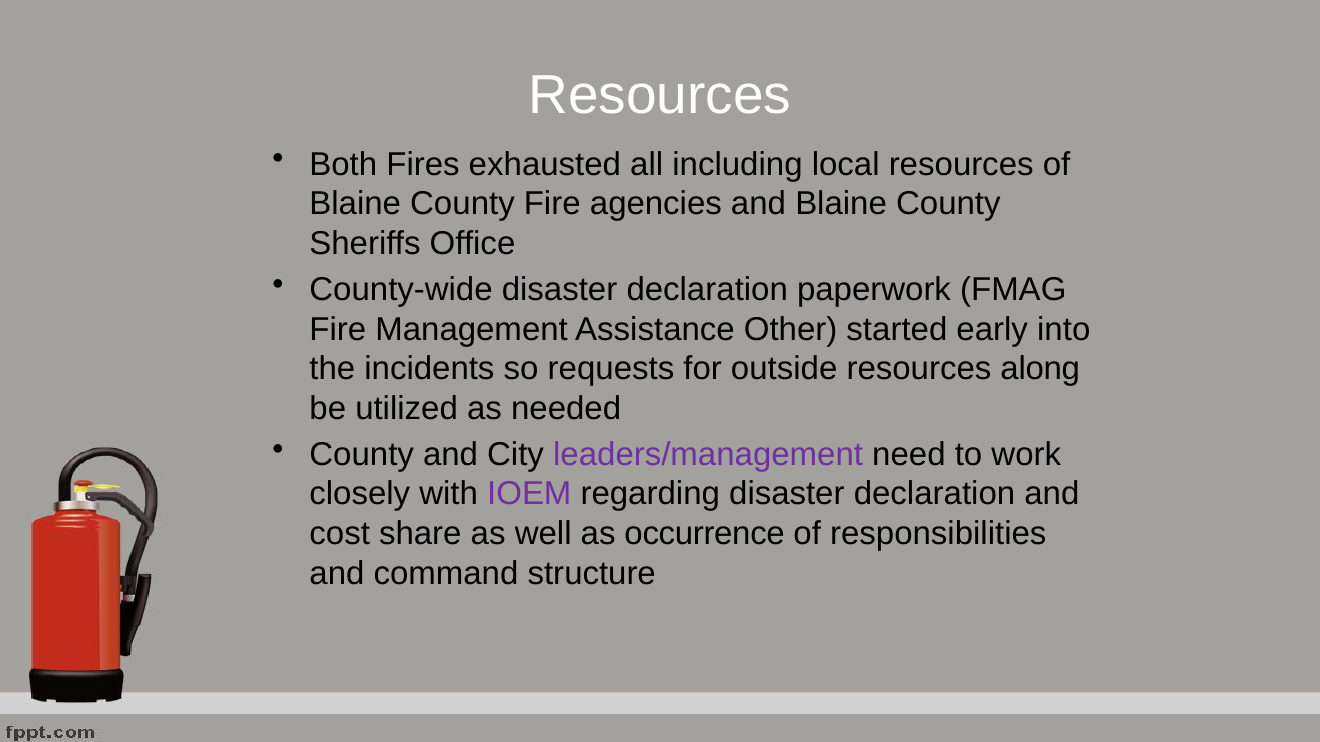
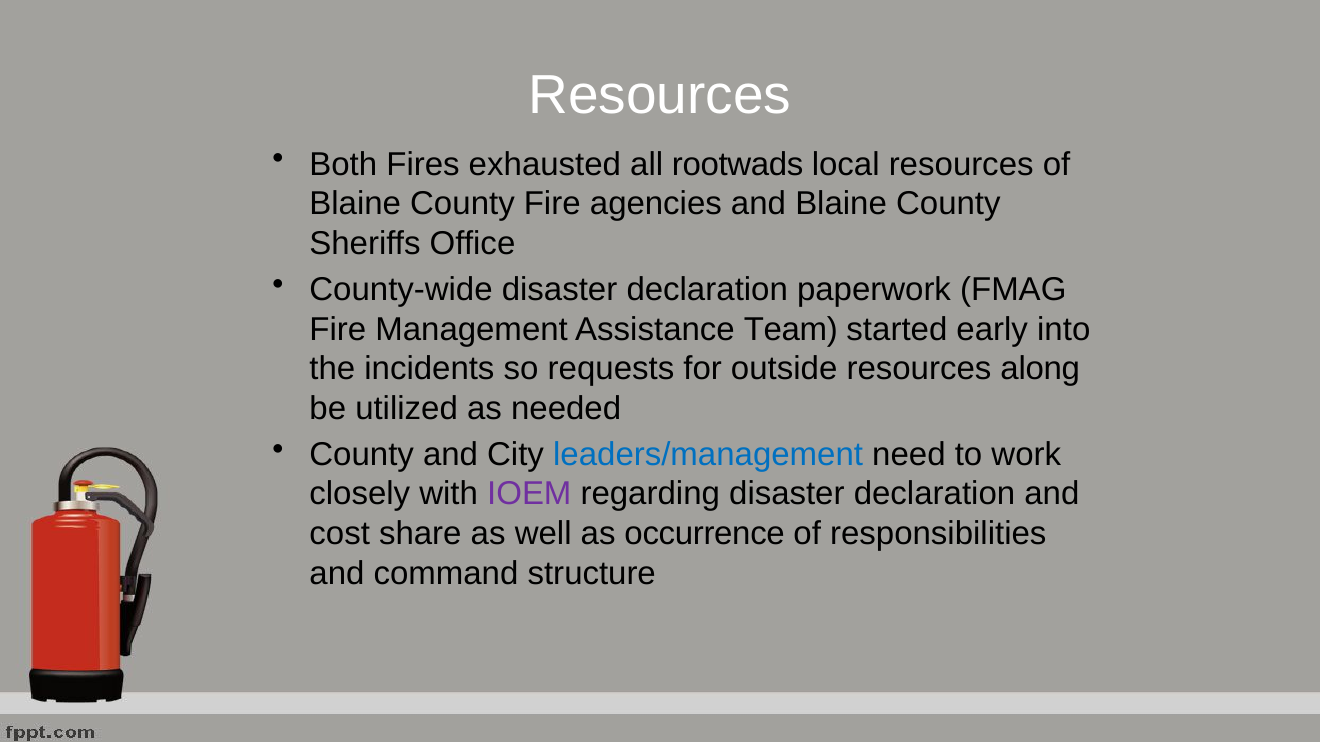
including: including -> rootwads
Other: Other -> Team
leaders/management colour: purple -> blue
